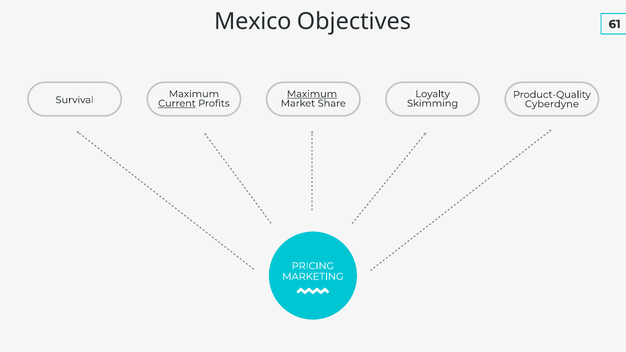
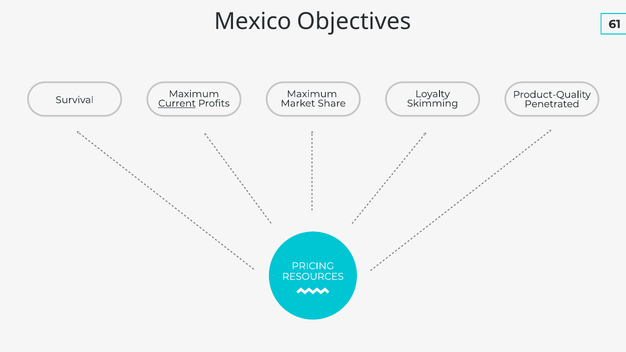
Maximum at (312, 94) underline: present -> none
Cyberdyne: Cyberdyne -> Penetrated
MARKETING: MARKETING -> RESOURCES
